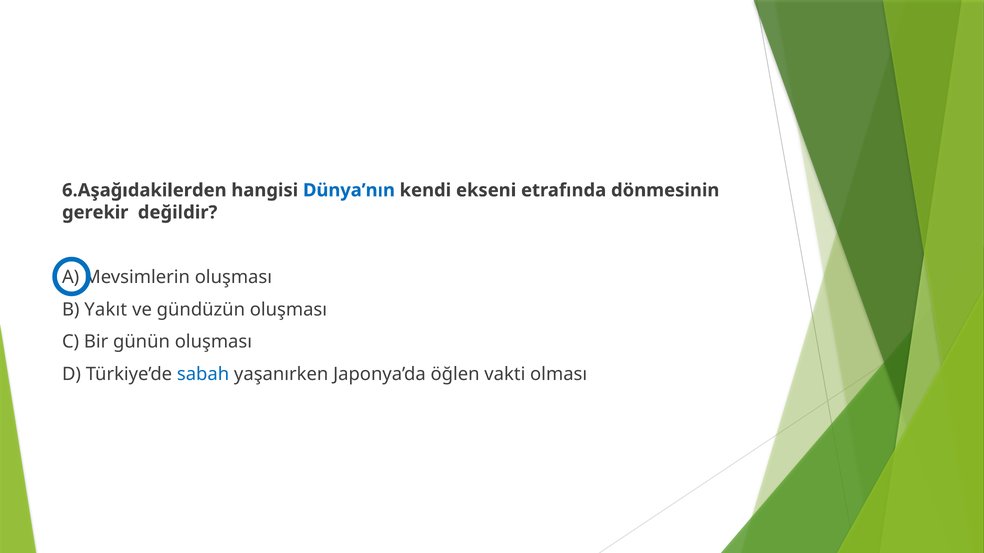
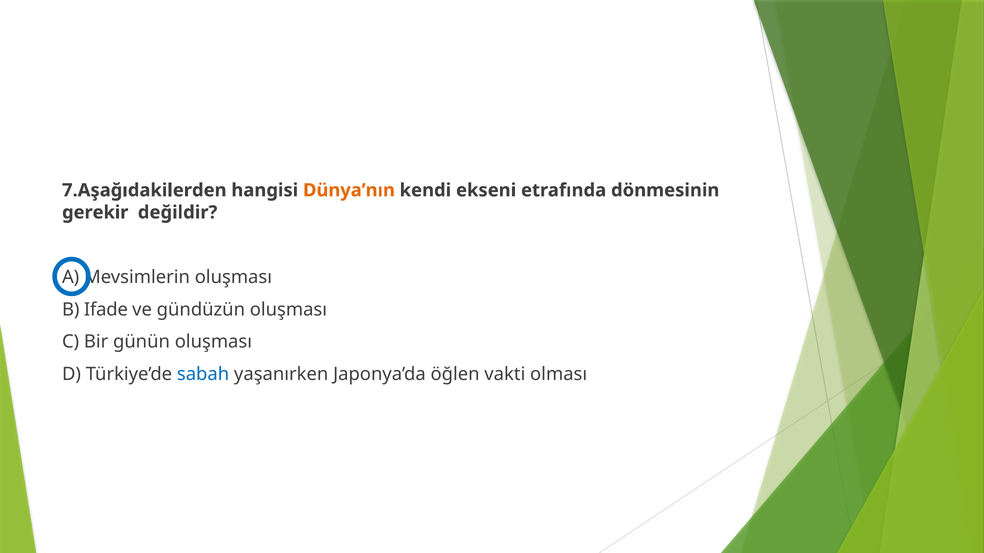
6.Aşağıdakilerden: 6.Aşağıdakilerden -> 7.Aşağıdakilerden
Dünya’nın colour: blue -> orange
Yakıt: Yakıt -> Ifade
